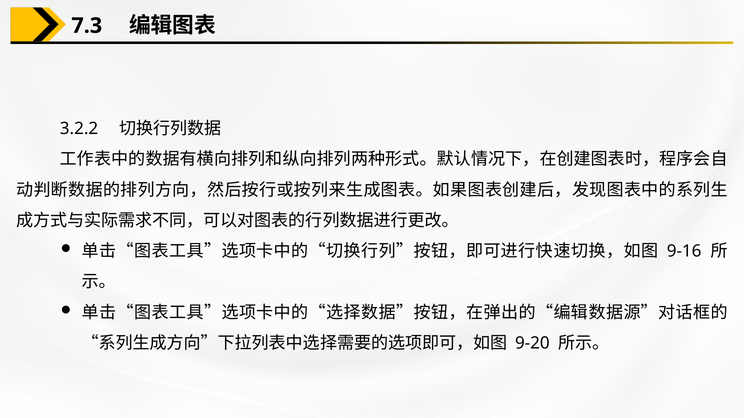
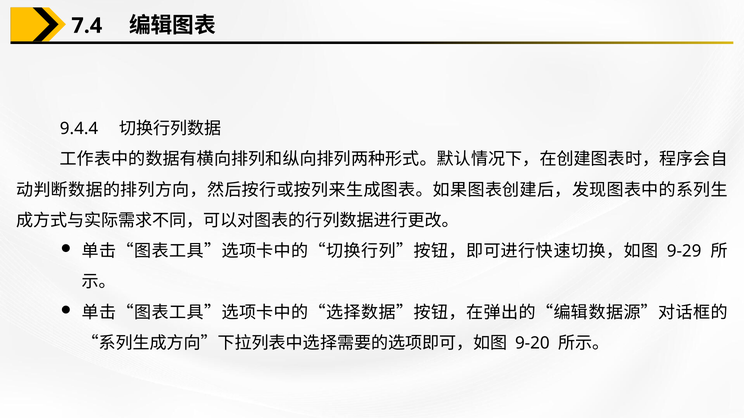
7.3: 7.3 -> 7.4
3.2.2: 3.2.2 -> 9.4.4
9-16: 9-16 -> 9-29
